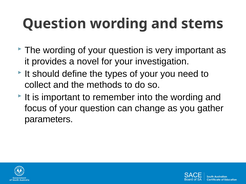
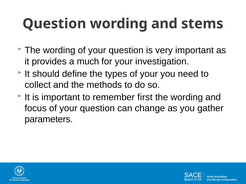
novel: novel -> much
into: into -> first
